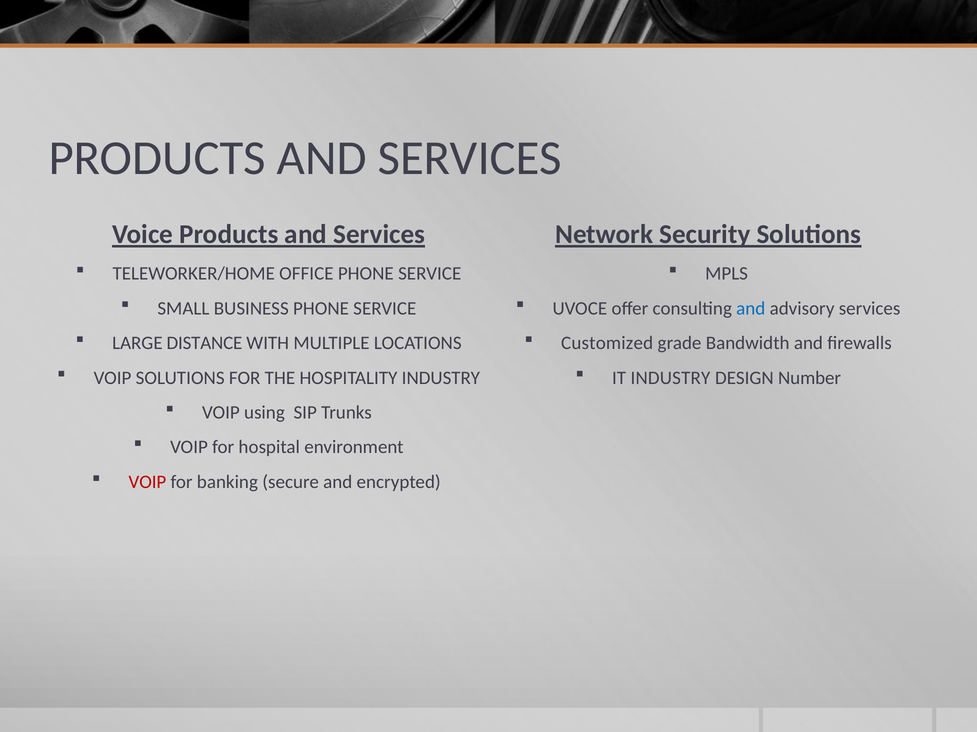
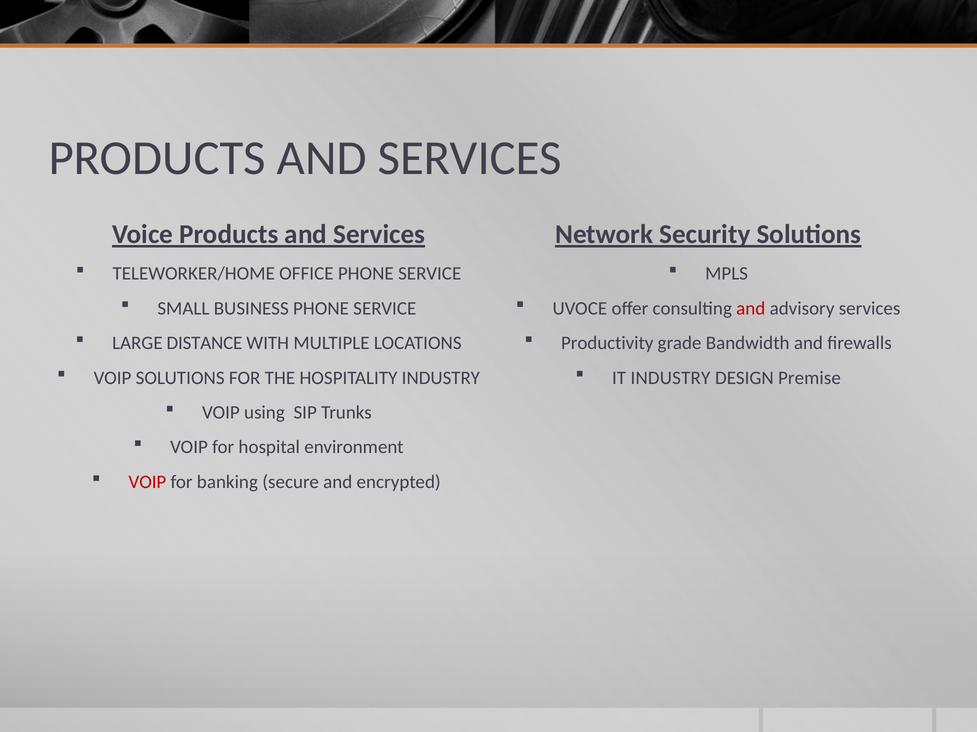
and at (751, 309) colour: blue -> red
Customized: Customized -> Productivity
Number: Number -> Premise
